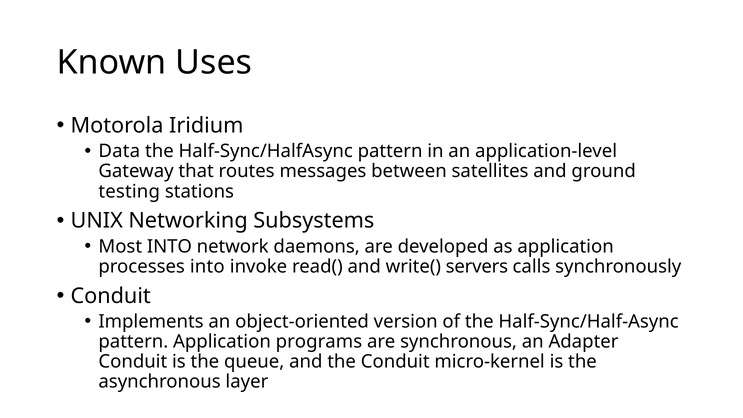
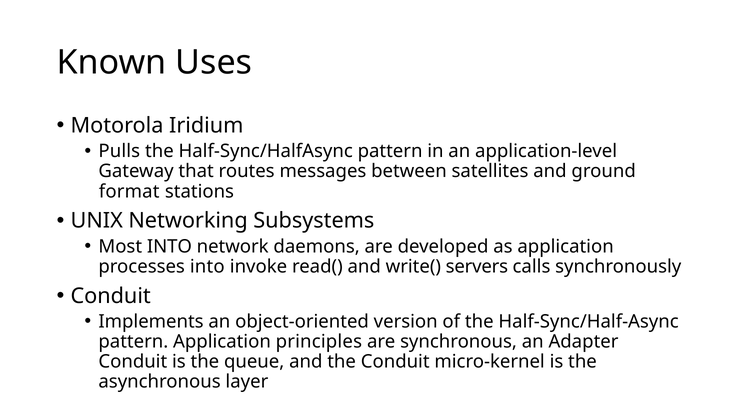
Data: Data -> Pulls
testing: testing -> format
programs: programs -> principles
